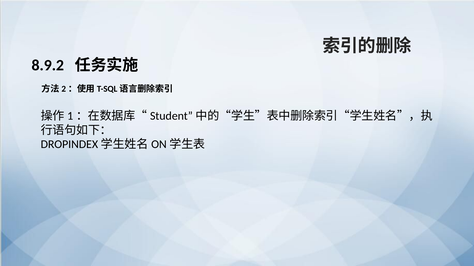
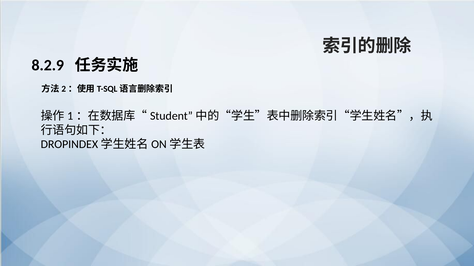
8.9.2: 8.9.2 -> 8.2.9
